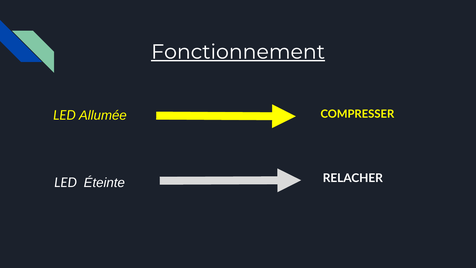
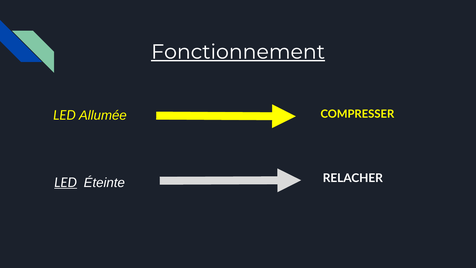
LED at (66, 182) underline: none -> present
